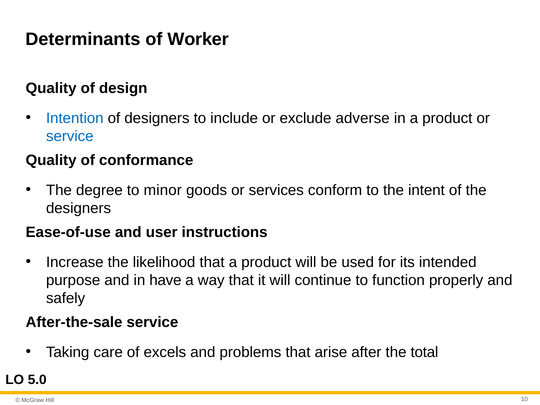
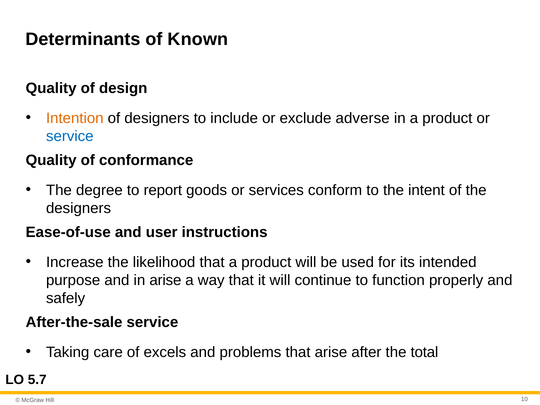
Worker: Worker -> Known
Intention colour: blue -> orange
minor: minor -> report
in have: have -> arise
5.0: 5.0 -> 5.7
